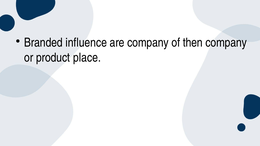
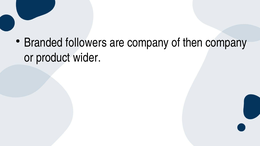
influence: influence -> followers
place: place -> wider
